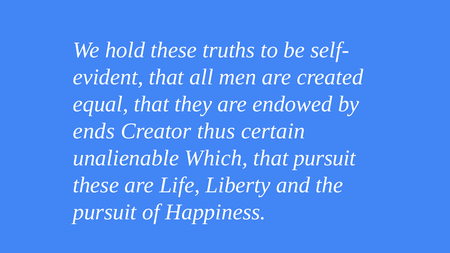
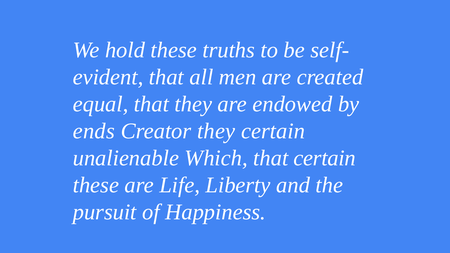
Creator thus: thus -> they
that pursuit: pursuit -> certain
